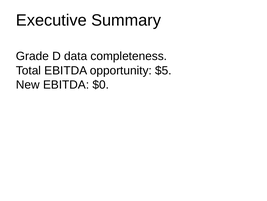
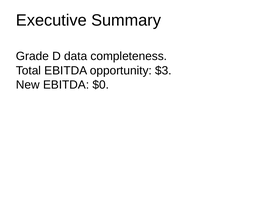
$5: $5 -> $3
